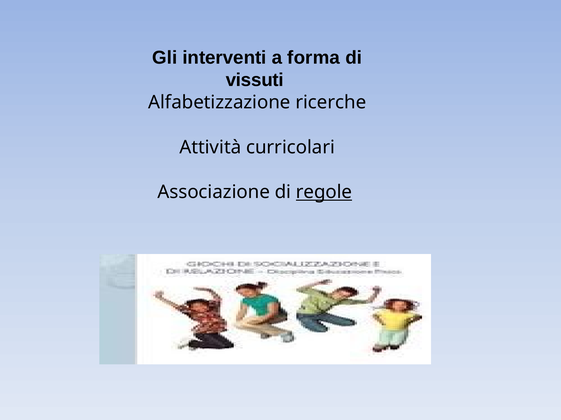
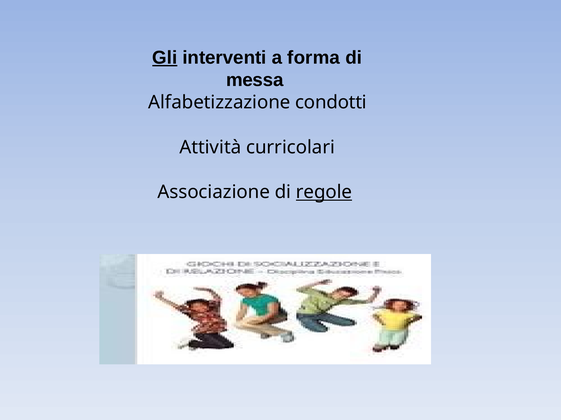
Gli underline: none -> present
vissuti: vissuti -> messa
ricerche: ricerche -> condotti
